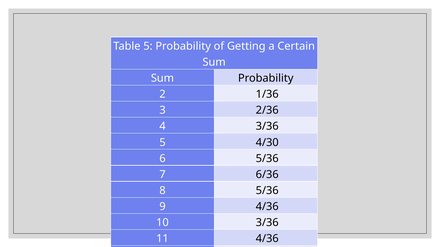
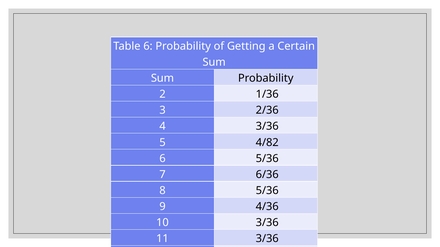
Table 5: 5 -> 6
4/30: 4/30 -> 4/82
11 4/36: 4/36 -> 3/36
